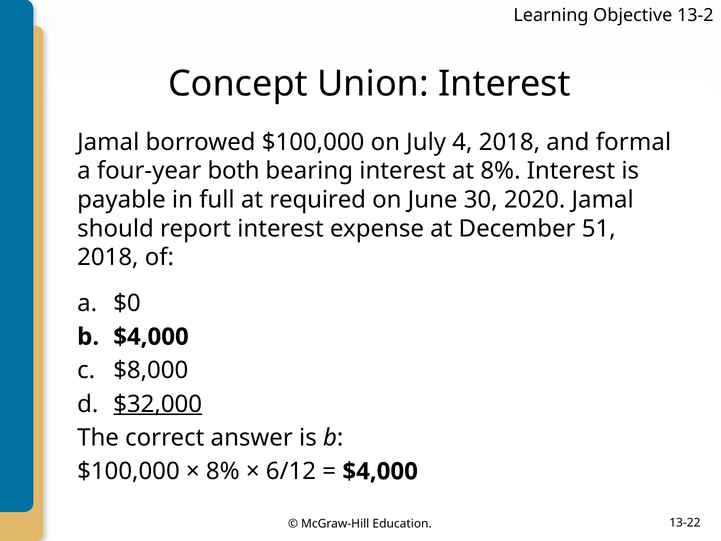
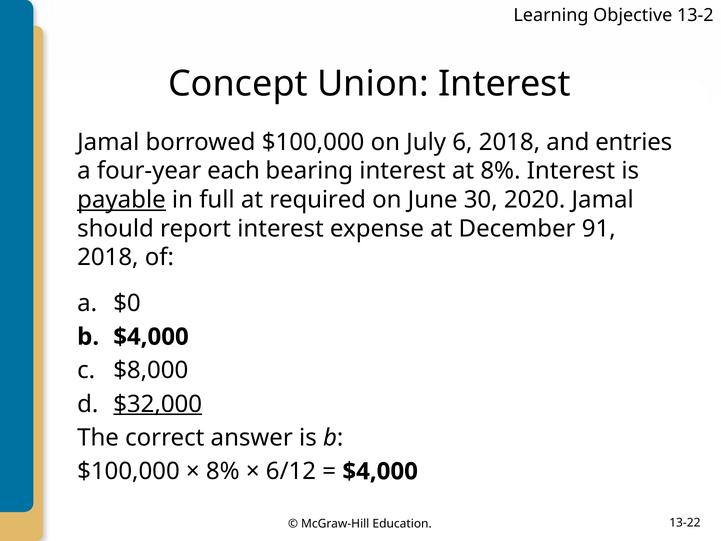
4: 4 -> 6
formal: formal -> entries
both: both -> each
payable underline: none -> present
51: 51 -> 91
